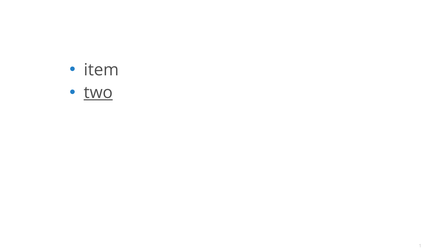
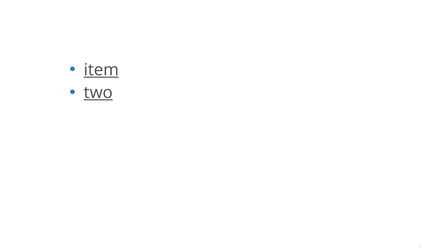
item underline: none -> present
